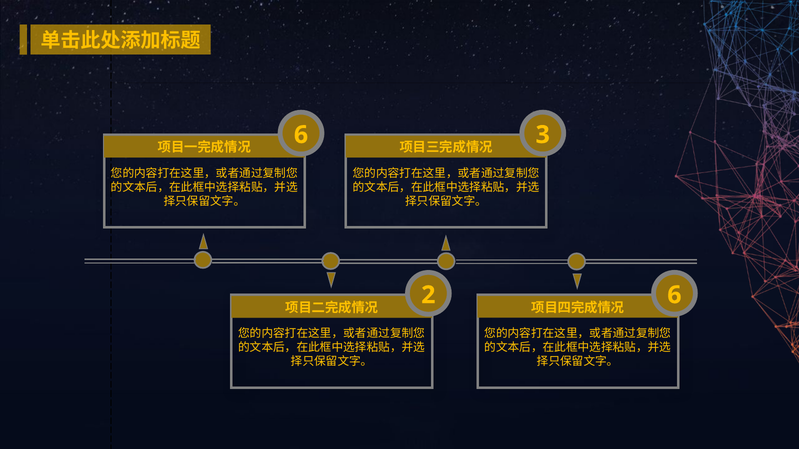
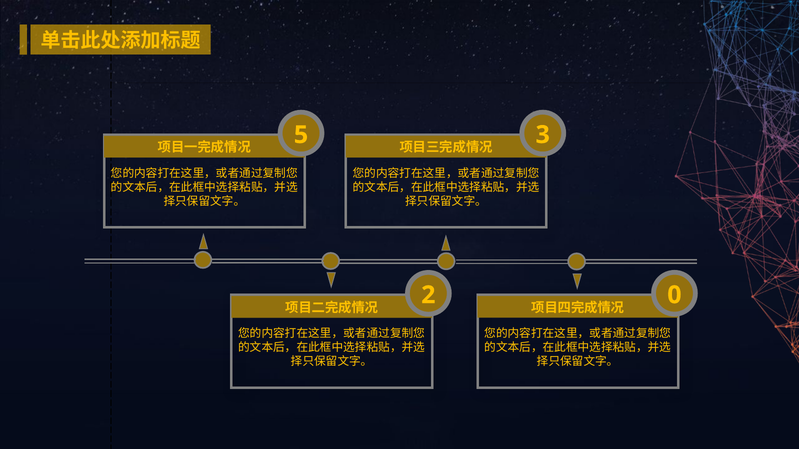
6 at (301, 135): 6 -> 5
6 at (674, 295): 6 -> 0
